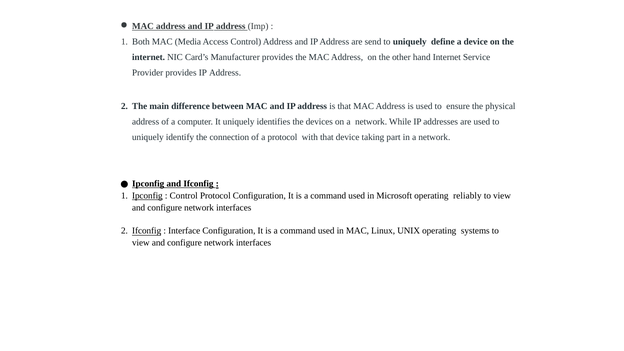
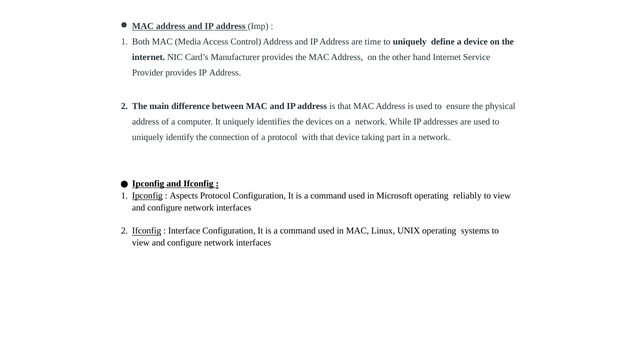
send: send -> time
Control at (184, 196): Control -> Aspects
